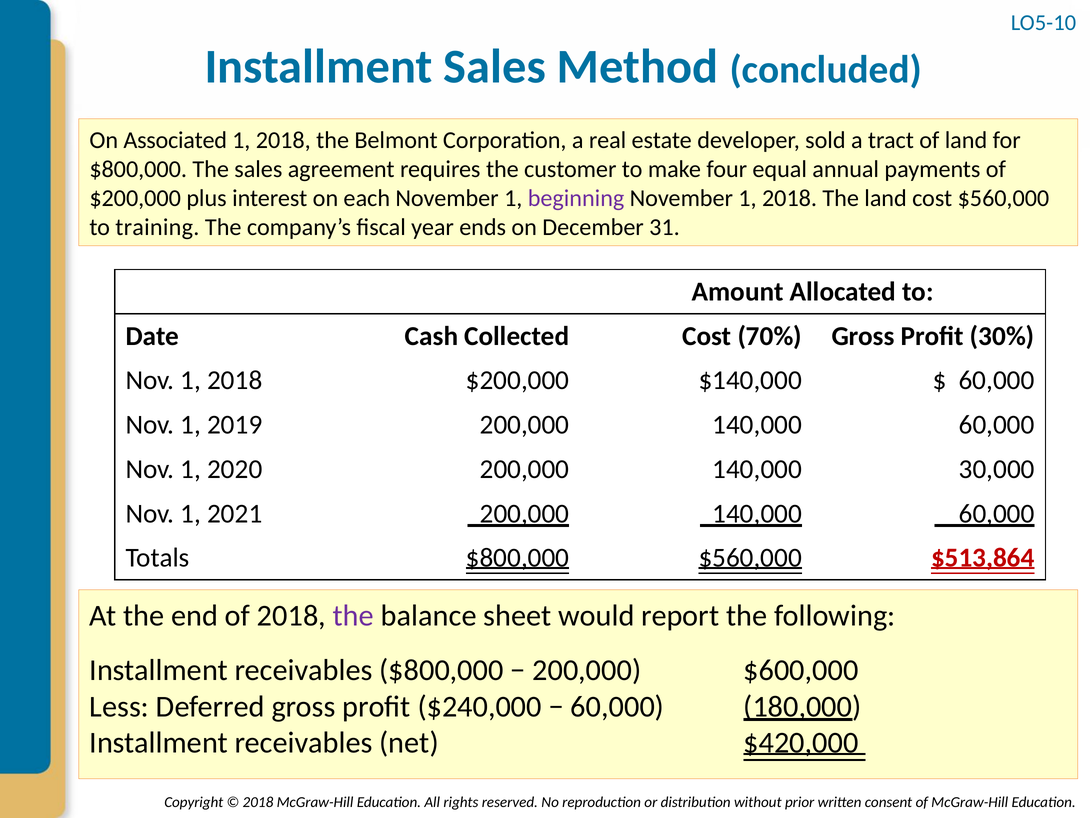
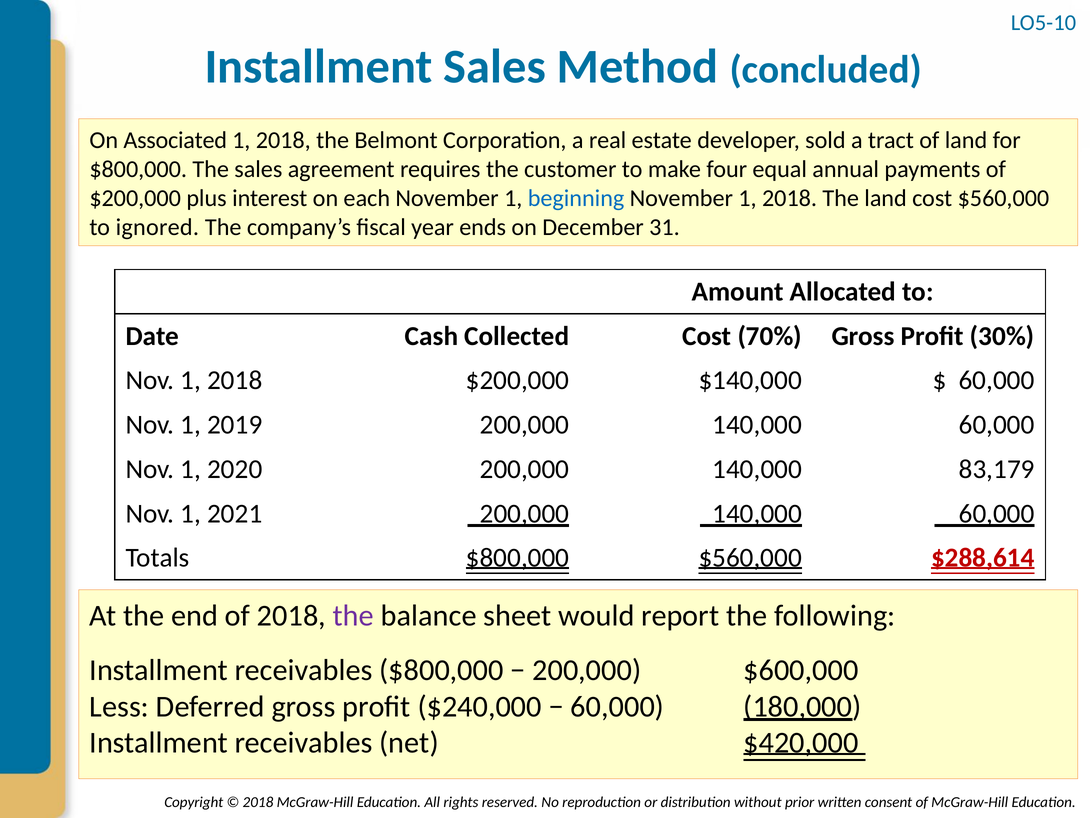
beginning colour: purple -> blue
training: training -> ignored
30,000: 30,000 -> 83,179
$513,864: $513,864 -> $288,614
